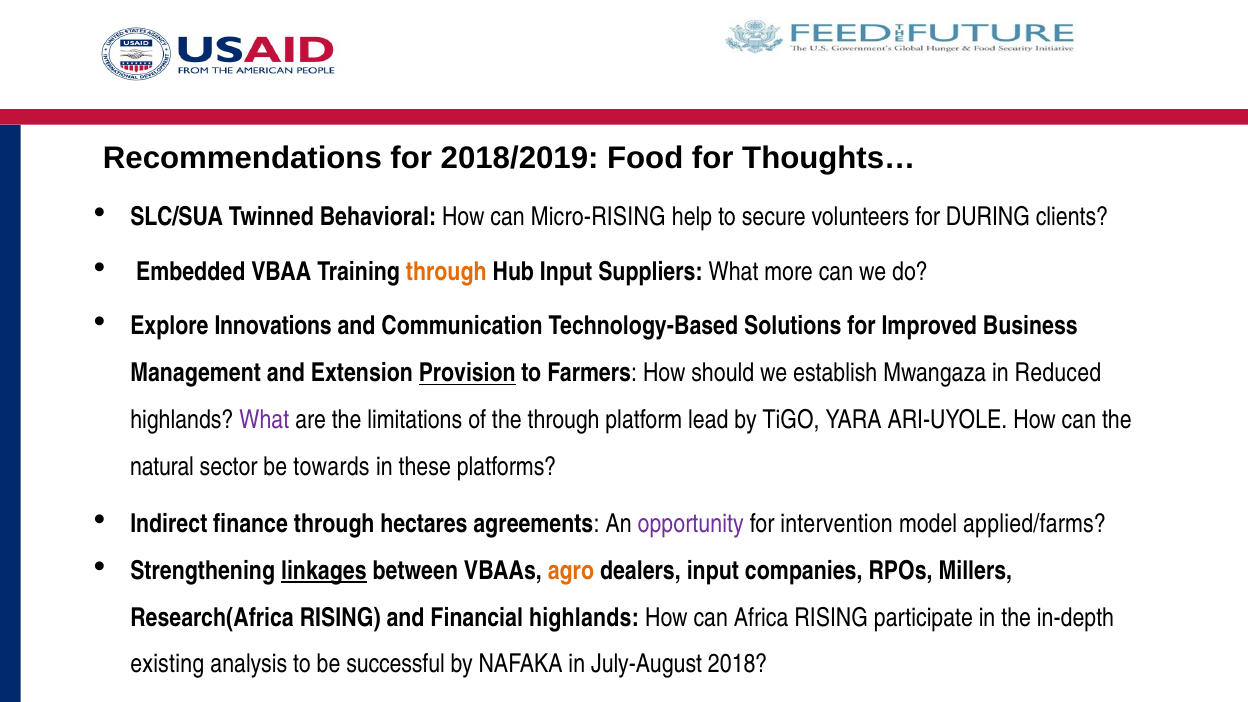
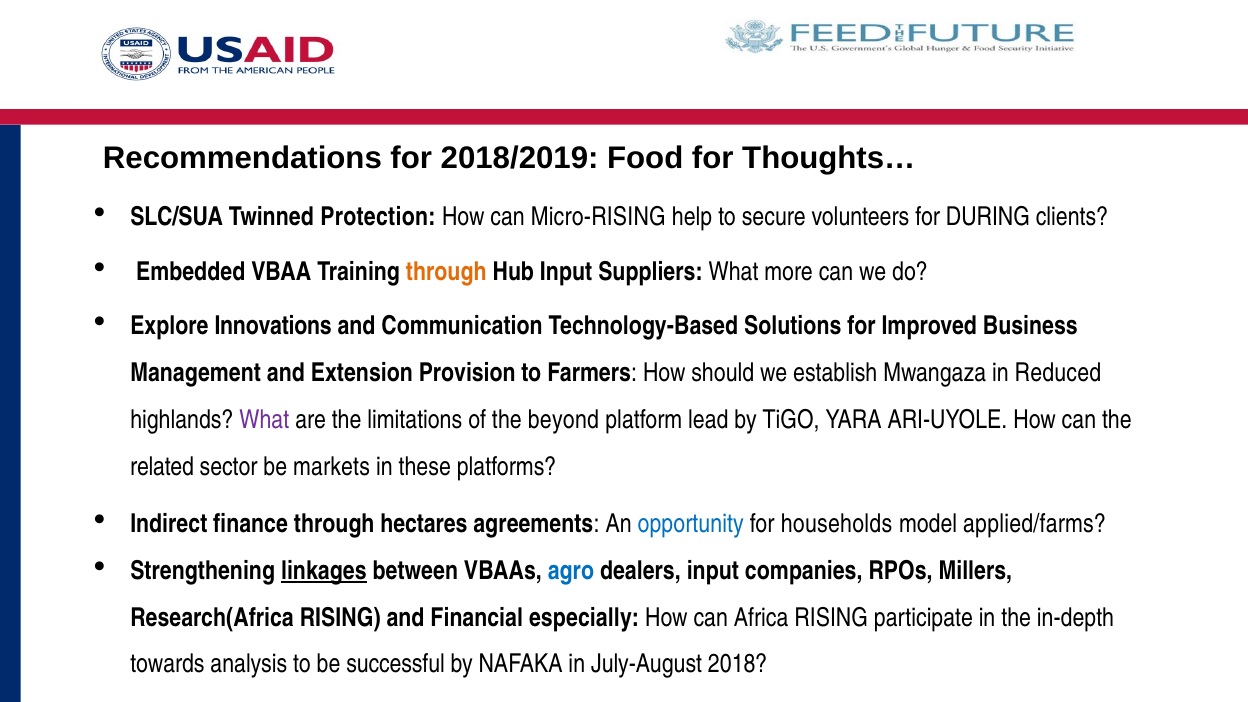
Behavioral: Behavioral -> Protection
Provision underline: present -> none
the through: through -> beyond
natural: natural -> related
towards: towards -> markets
opportunity colour: purple -> blue
intervention: intervention -> households
agro colour: orange -> blue
Financial highlands: highlands -> especially
existing: existing -> towards
